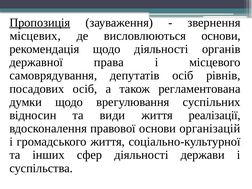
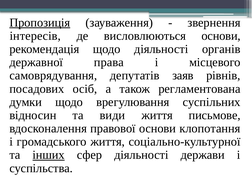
місцевих: місцевих -> інтересів
депутатів осіб: осіб -> заяв
реалізації: реалізації -> письмове
організацій: організацій -> клопотання
інших underline: none -> present
